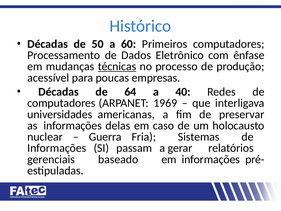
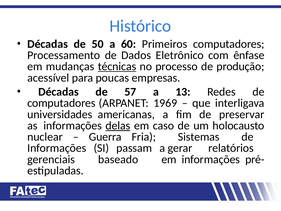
64: 64 -> 57
40: 40 -> 13
delas underline: none -> present
